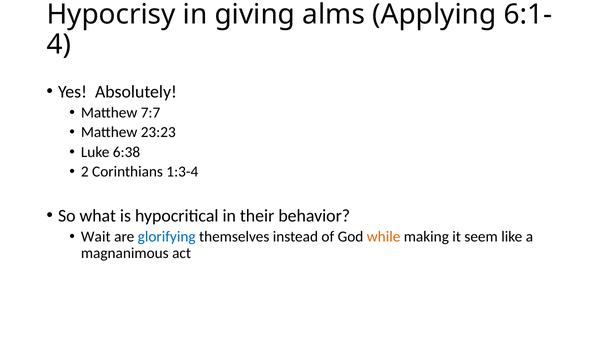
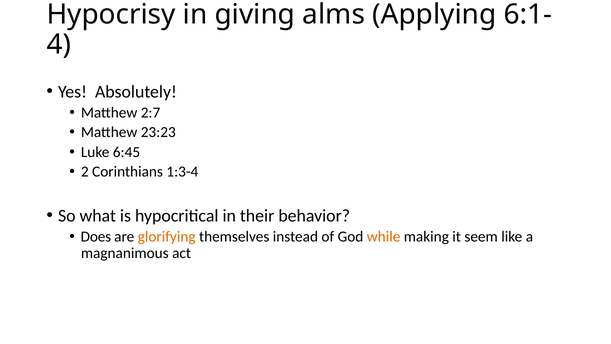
7:7: 7:7 -> 2:7
6:38: 6:38 -> 6:45
Wait: Wait -> Does
glorifying colour: blue -> orange
